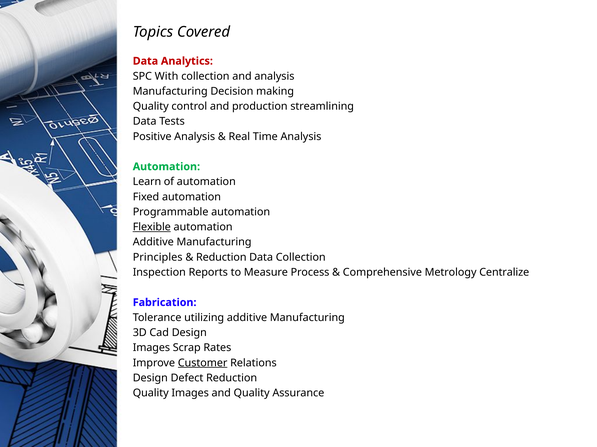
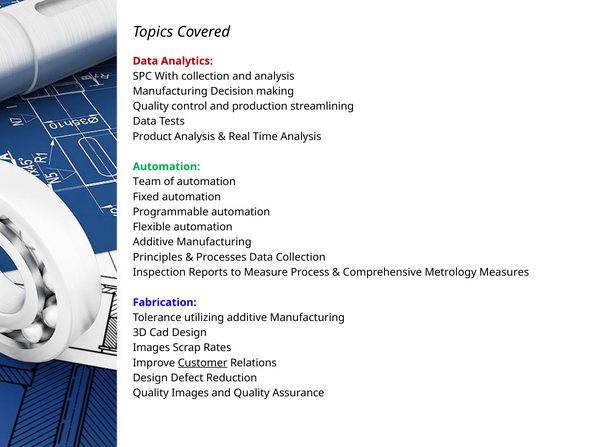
Positive: Positive -> Product
Learn: Learn -> Team
Flexible underline: present -> none
Reduction at (221, 258): Reduction -> Processes
Centralize: Centralize -> Measures
